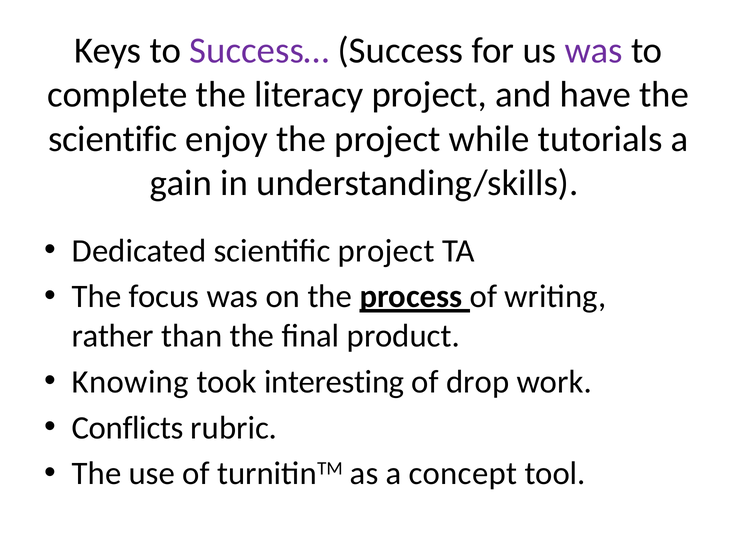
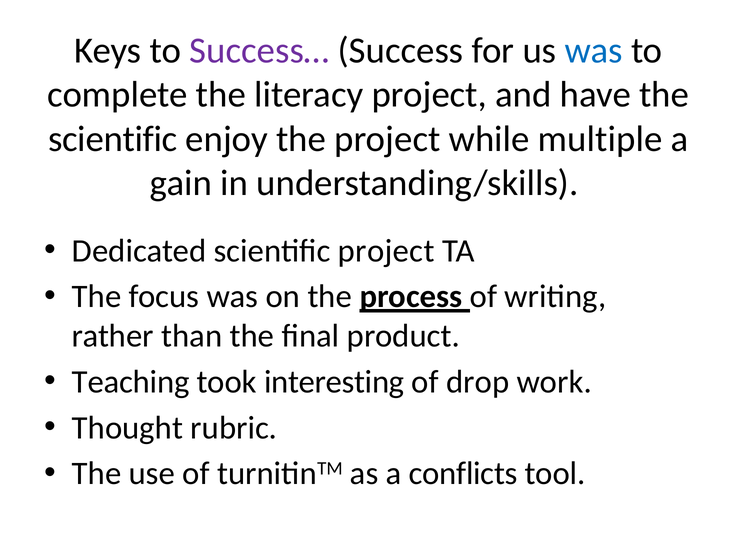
was at (594, 50) colour: purple -> blue
tutorials: tutorials -> multiple
Knowing: Knowing -> Teaching
Conflicts: Conflicts -> Thought
concept: concept -> conflicts
